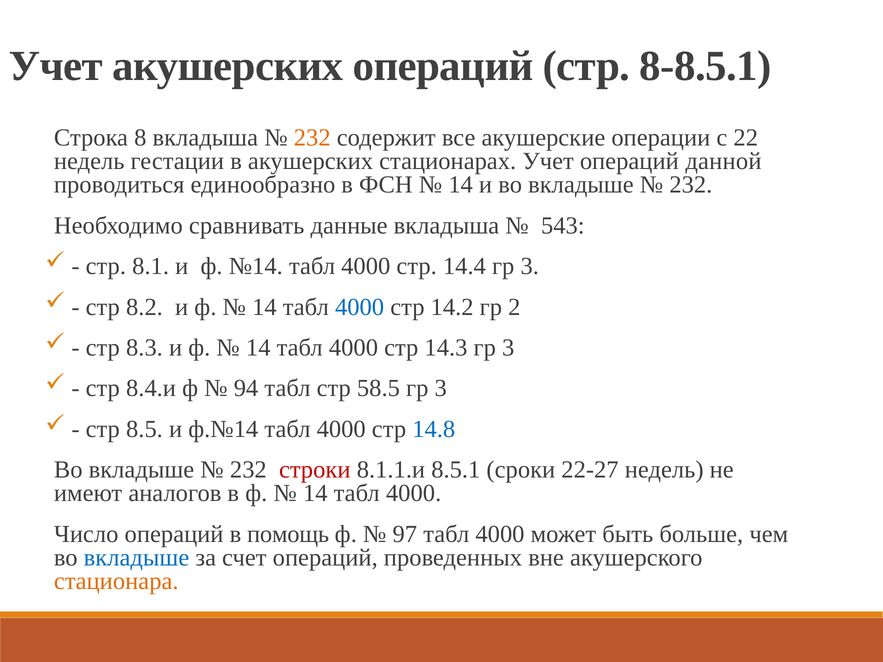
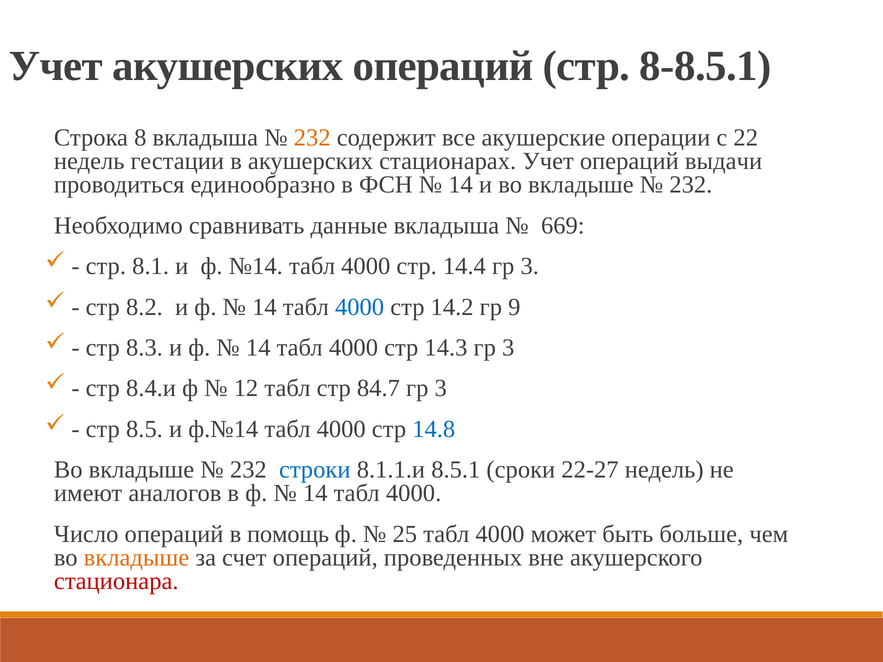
данной: данной -> выдачи
543: 543 -> 669
2: 2 -> 9
94: 94 -> 12
58.5: 58.5 -> 84.7
строки colour: red -> blue
97: 97 -> 25
вкладыше at (136, 558) colour: blue -> orange
стационара colour: orange -> red
